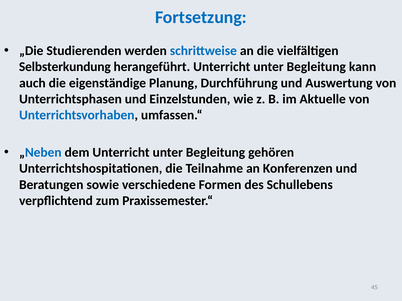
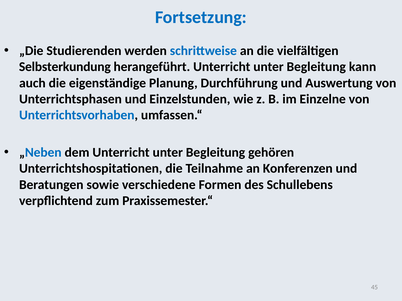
Aktuelle: Aktuelle -> Einzelne
